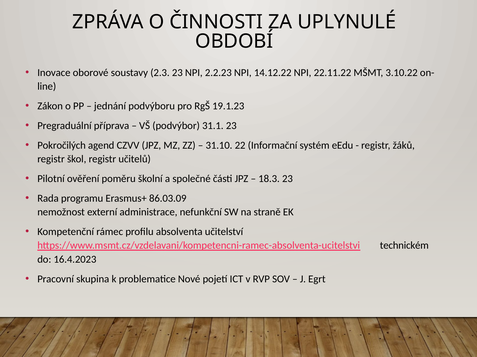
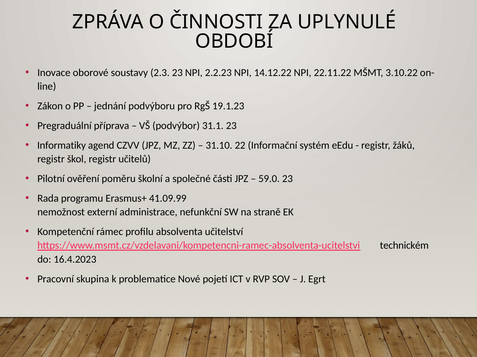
Pokročilých: Pokročilých -> Informatiky
18.3: 18.3 -> 59.0
86.03.09: 86.03.09 -> 41.09.99
